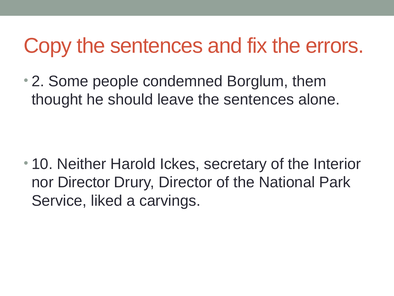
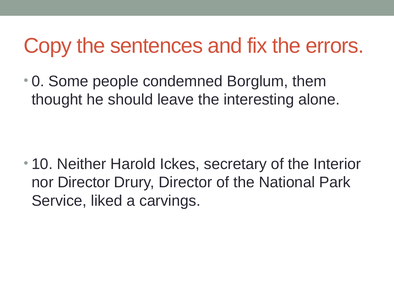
2: 2 -> 0
leave the sentences: sentences -> interesting
